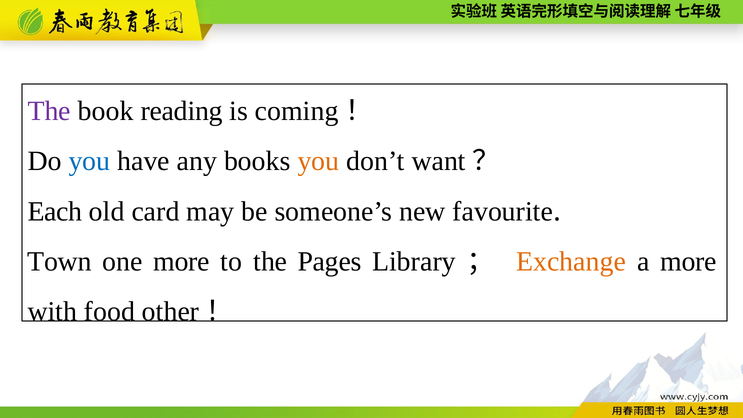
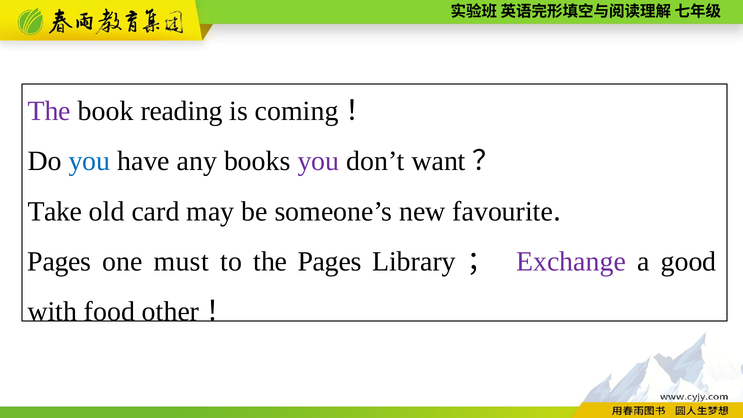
you at (318, 161) colour: orange -> purple
Each: Each -> Take
Town at (59, 262): Town -> Pages
one more: more -> must
Exchange colour: orange -> purple
a more: more -> good
